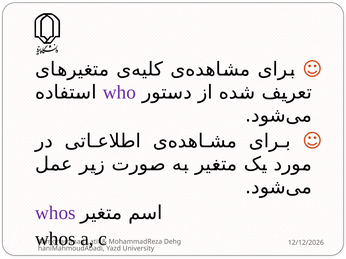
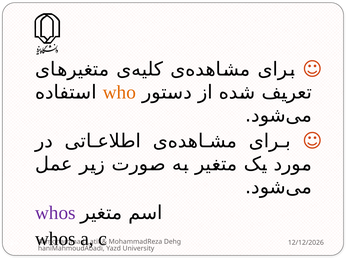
who colour: purple -> orange
